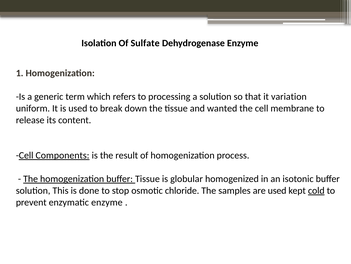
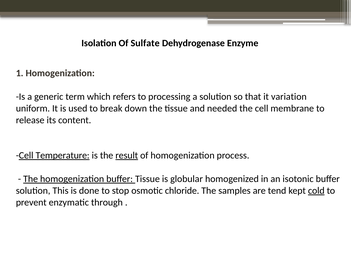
wanted: wanted -> needed
Components: Components -> Temperature
result underline: none -> present
are used: used -> tend
enzymatic enzyme: enzyme -> through
